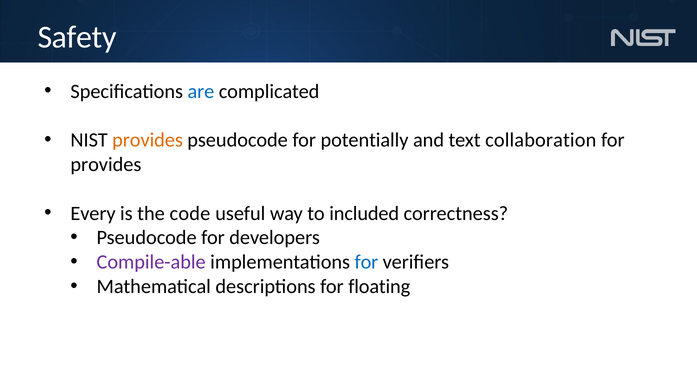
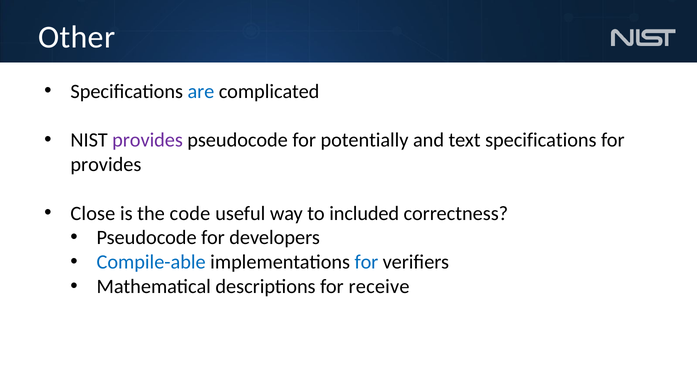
Safety: Safety -> Other
provides at (148, 140) colour: orange -> purple
text collaboration: collaboration -> specifications
Every: Every -> Close
Compile-able colour: purple -> blue
floating: floating -> receive
